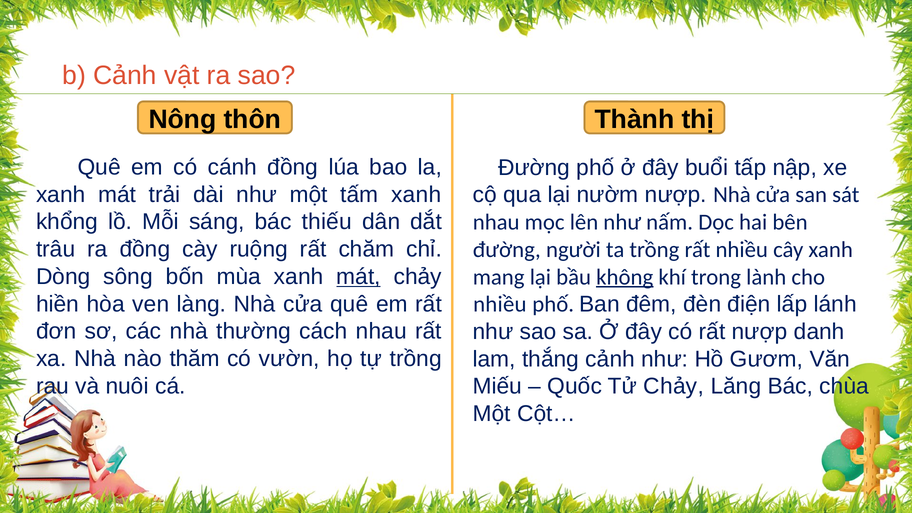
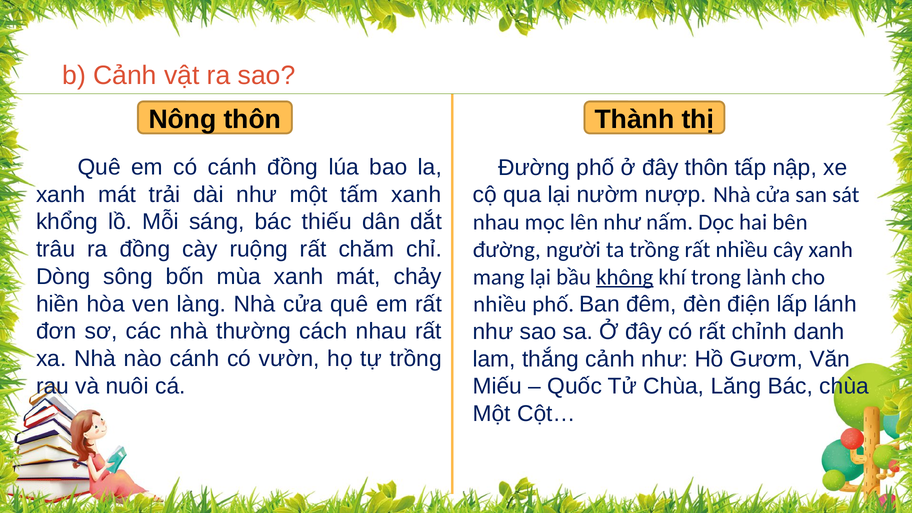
đây buổi: buổi -> thôn
mát at (359, 277) underline: present -> none
rất nượp: nượp -> chỉnh
nào thăm: thăm -> cánh
Tử Chảy: Chảy -> Chùa
